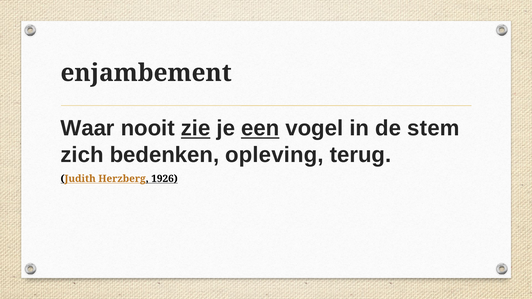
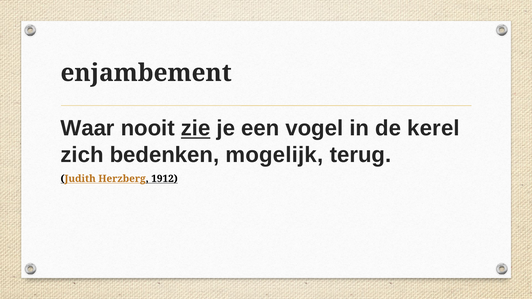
een underline: present -> none
stem: stem -> kerel
opleving: opleving -> mogelijk
1926: 1926 -> 1912
